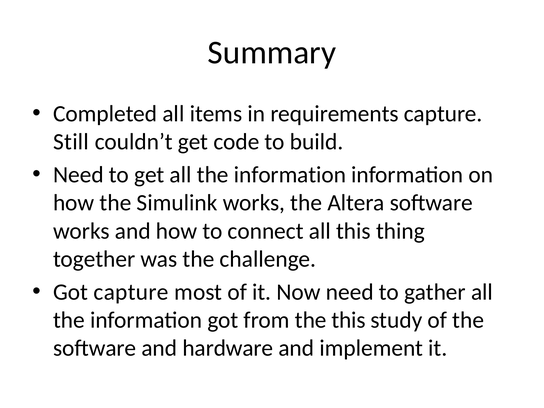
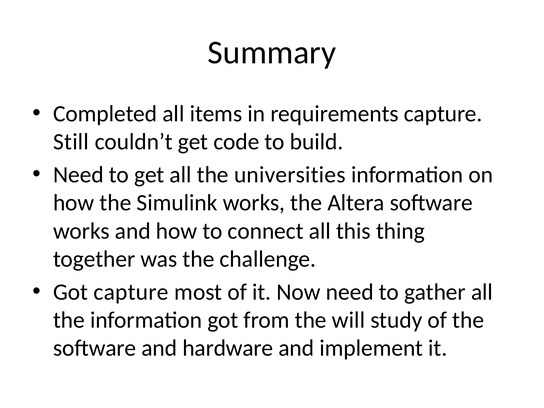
get all the information: information -> universities
the this: this -> will
